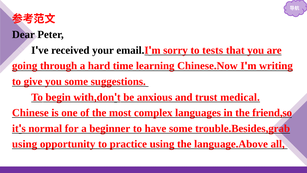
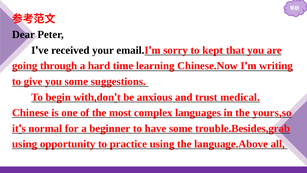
tests: tests -> kept
friend,so: friend,so -> yours,so
